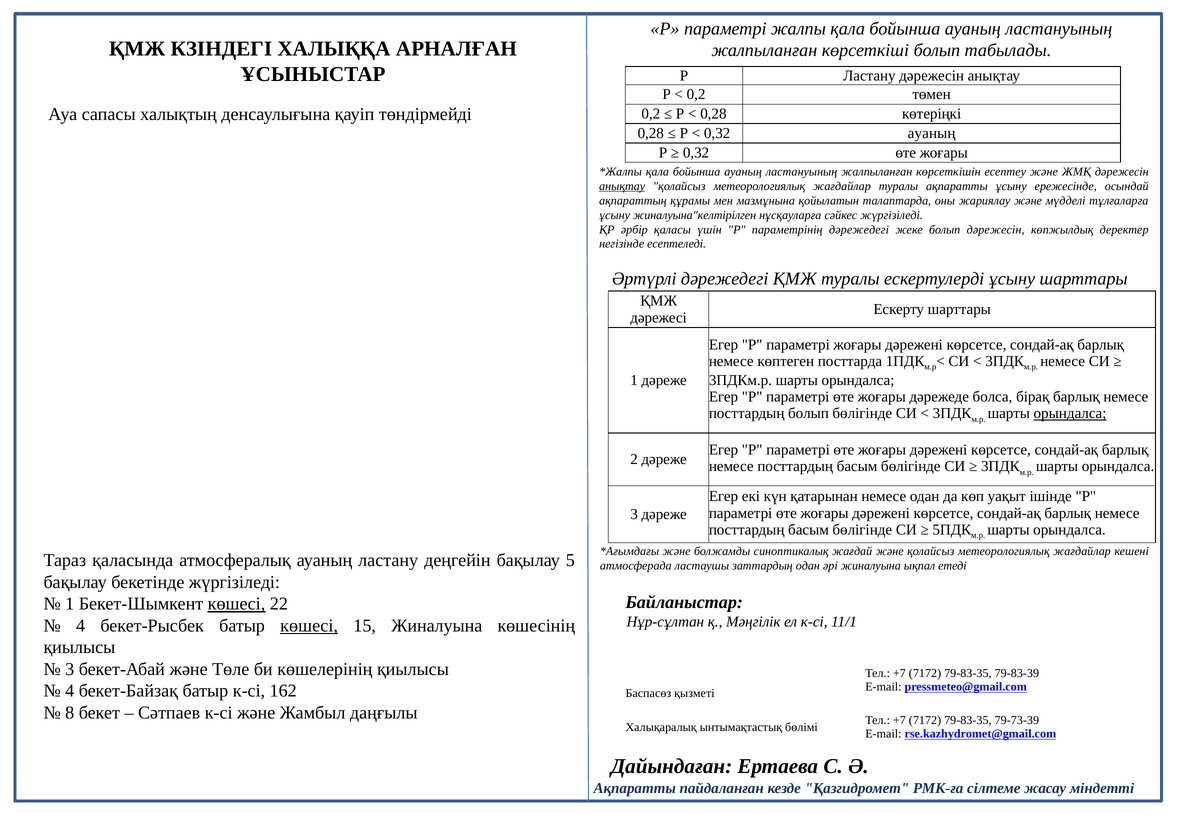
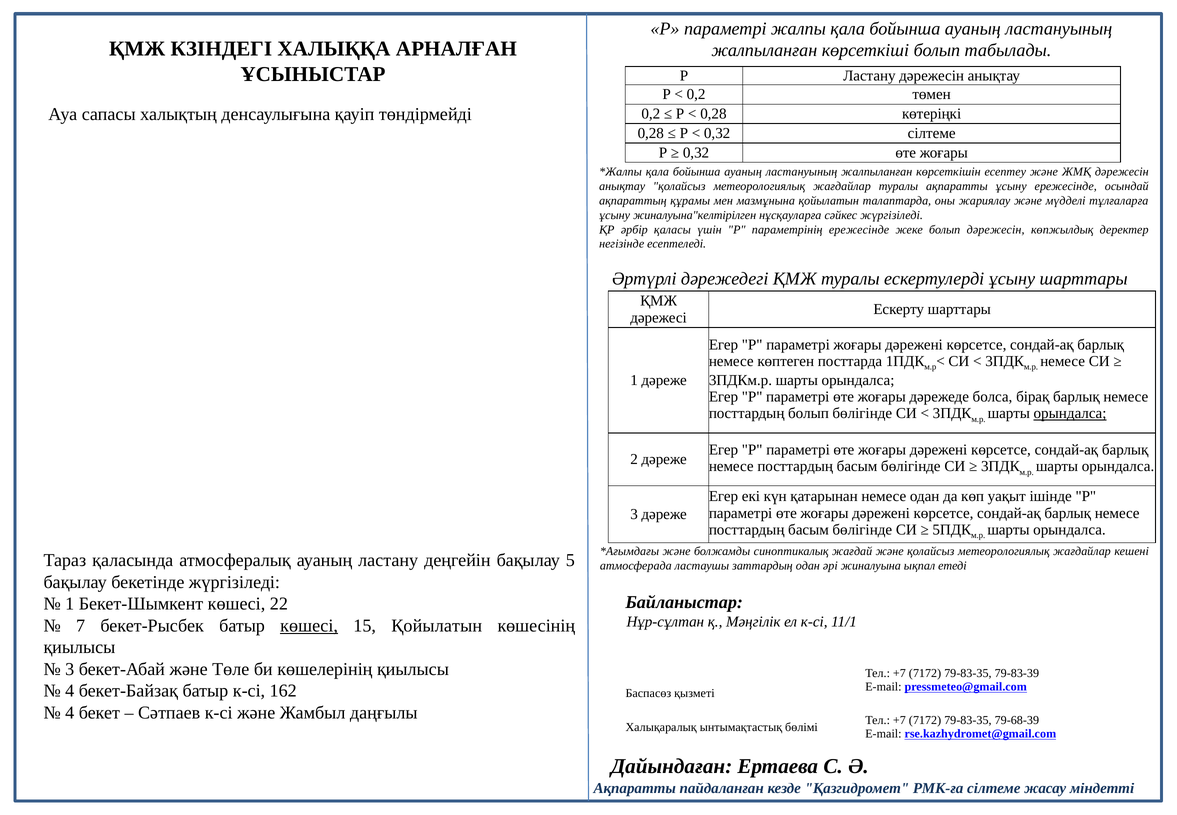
0,32 ауаның: ауаның -> сілтеме
анықтау at (622, 186) underline: present -> none
параметрінің дәрежедегі: дәрежедегі -> ережесінде
көшесі at (237, 604) underline: present -> none
4 at (81, 626): 4 -> 7
15 Жиналуына: Жиналуына -> Қойылатын
8 at (70, 712): 8 -> 4
79-73-39: 79-73-39 -> 79-68-39
